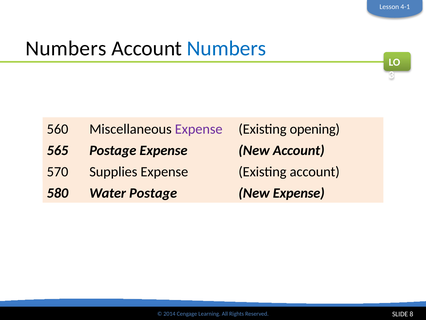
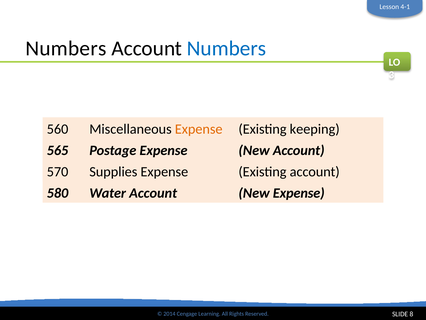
Expense at (199, 129) colour: purple -> orange
opening: opening -> keeping
Water Postage: Postage -> Account
